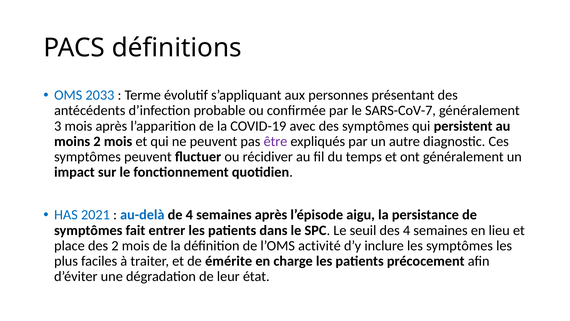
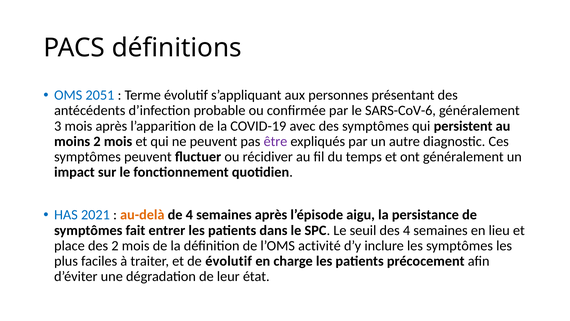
2033: 2033 -> 2051
SARS-CoV-7: SARS-CoV-7 -> SARS-CoV-6
au-delà colour: blue -> orange
de émérite: émérite -> évolutif
